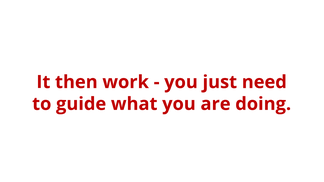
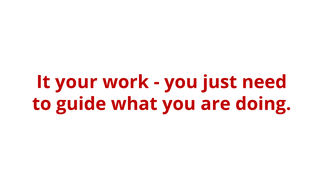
then: then -> your
